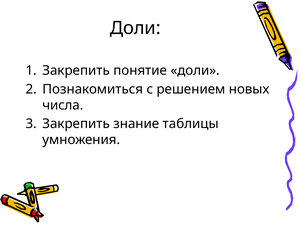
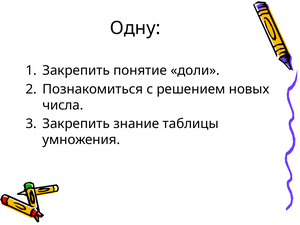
Доли at (135, 28): Доли -> Одну
